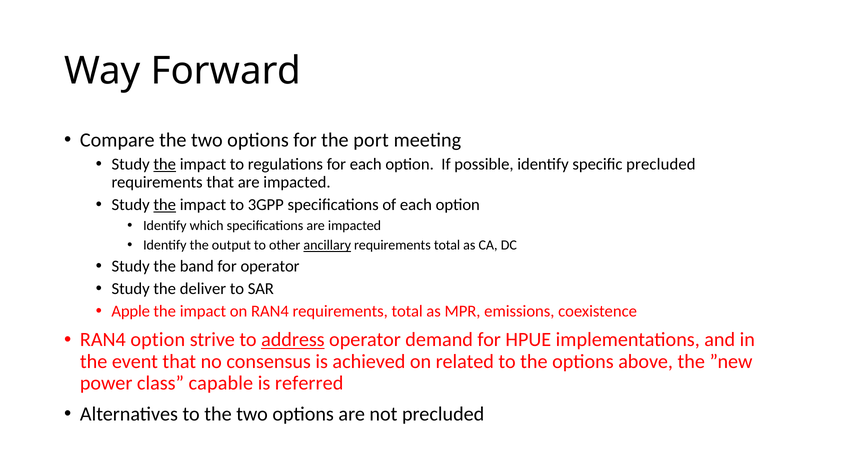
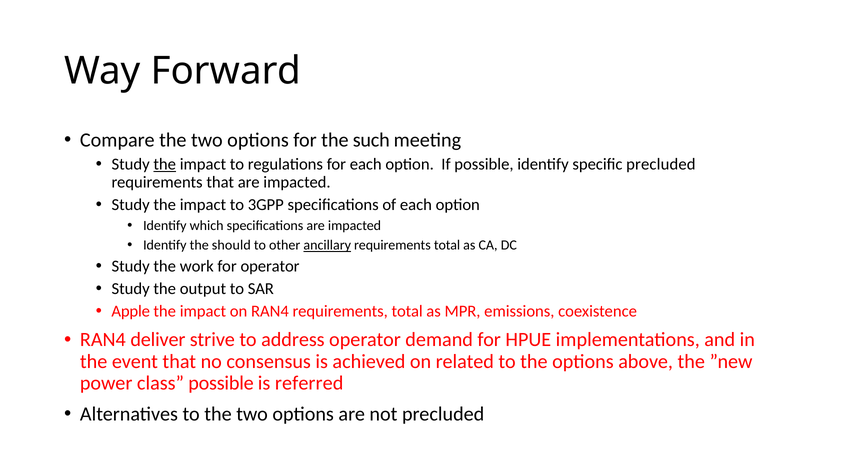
port: port -> such
the at (165, 205) underline: present -> none
output: output -> should
band: band -> work
deliver: deliver -> output
RAN4 option: option -> deliver
address underline: present -> none
class capable: capable -> possible
